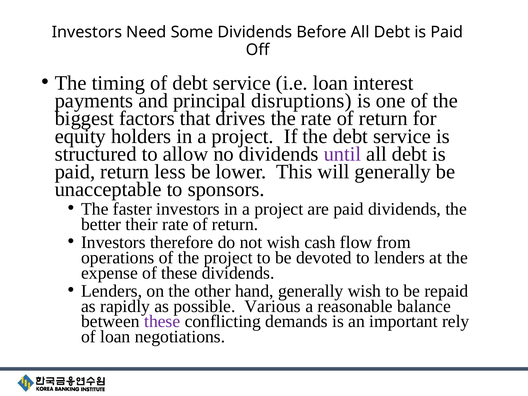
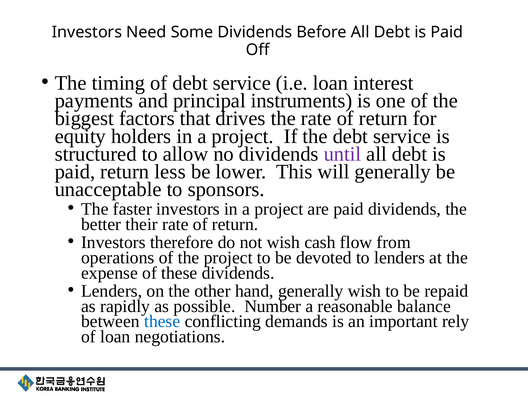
disruptions: disruptions -> instruments
Various: Various -> Number
these at (162, 321) colour: purple -> blue
